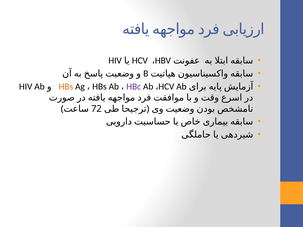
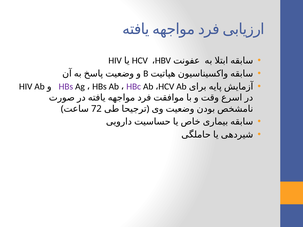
HBs at (66, 87) colour: orange -> purple
